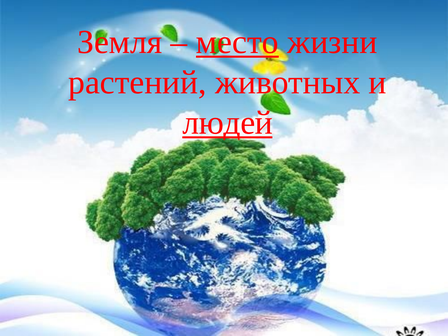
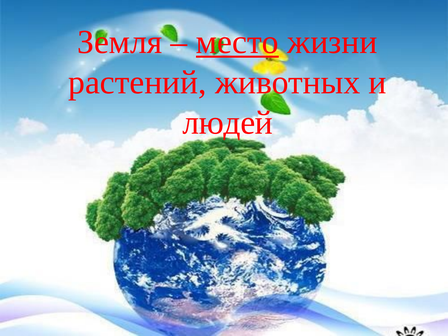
людей underline: present -> none
